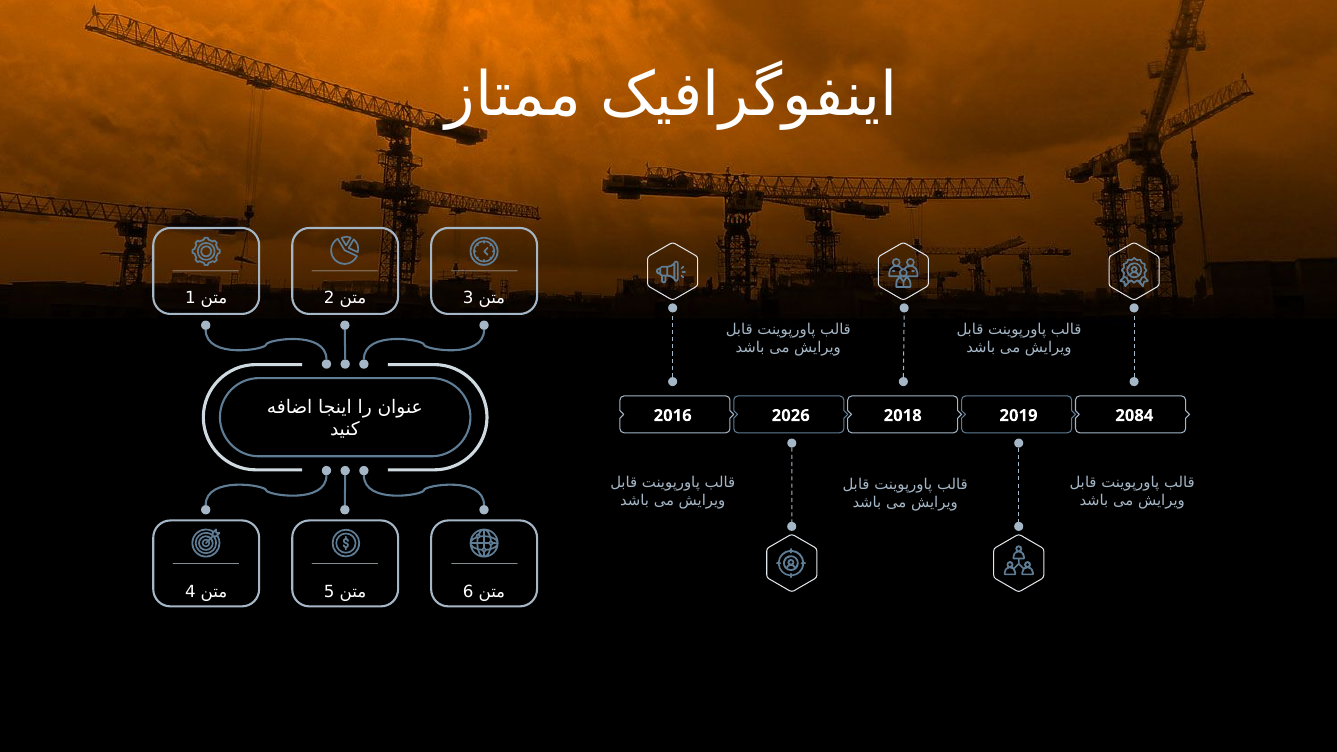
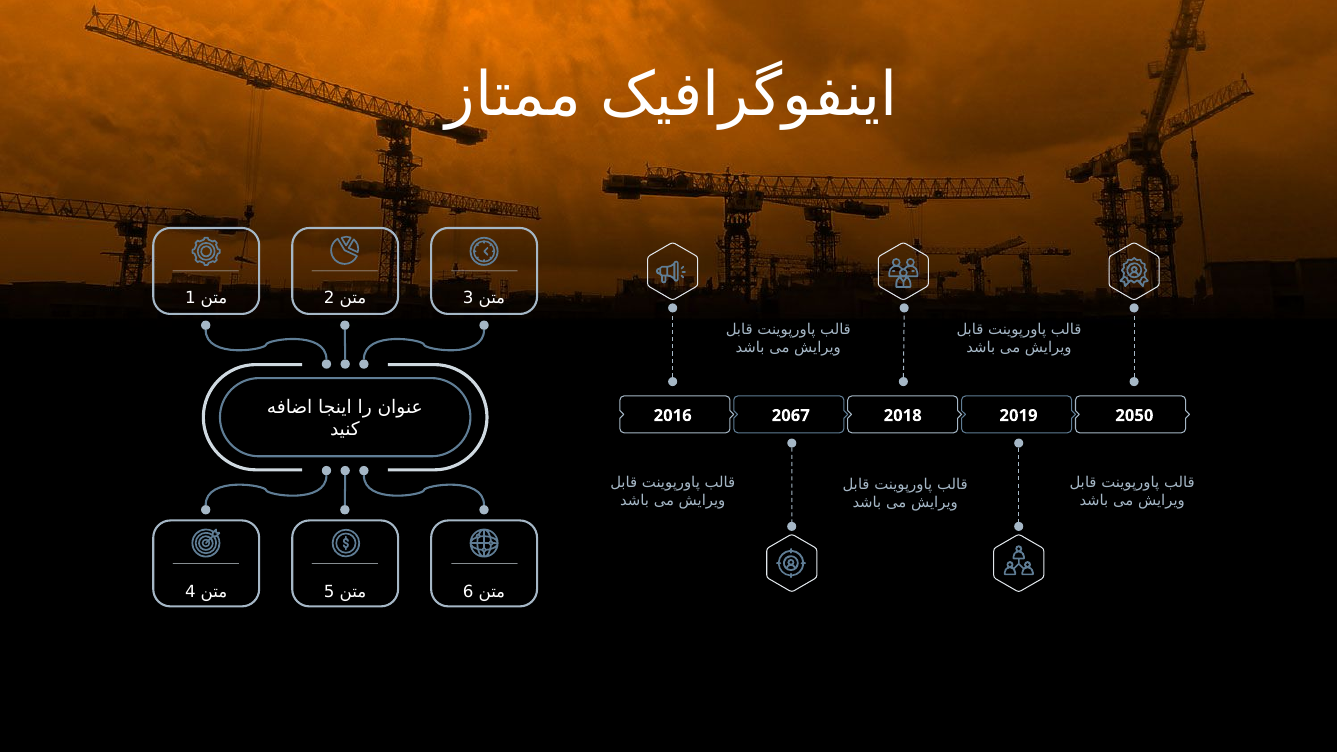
2026: 2026 -> 2067
2084: 2084 -> 2050
